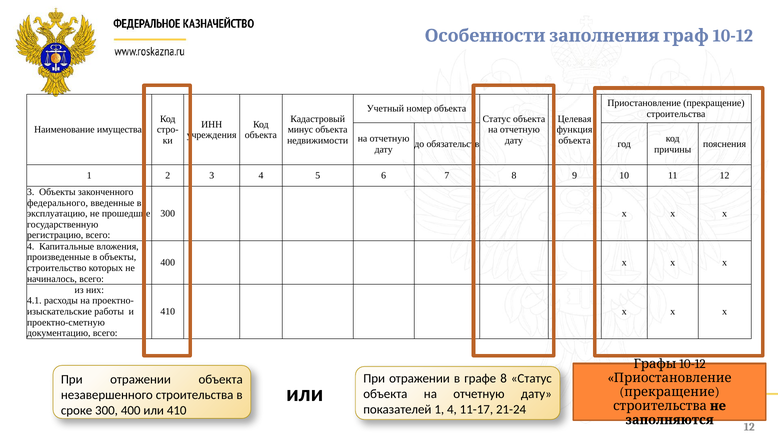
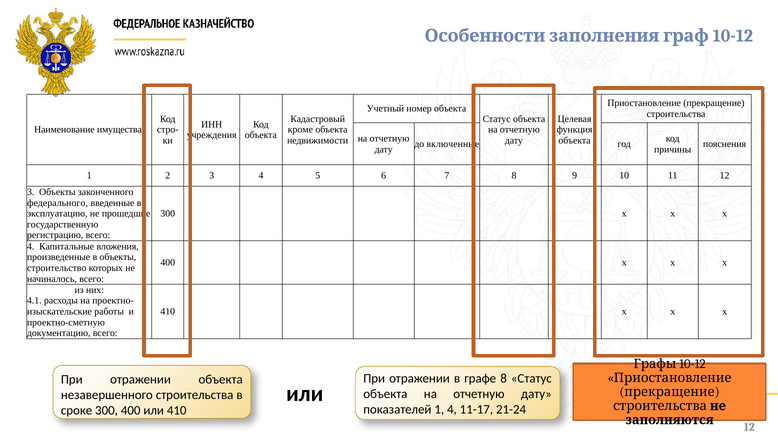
минус: минус -> кроме
обязательств: обязательств -> включенные
